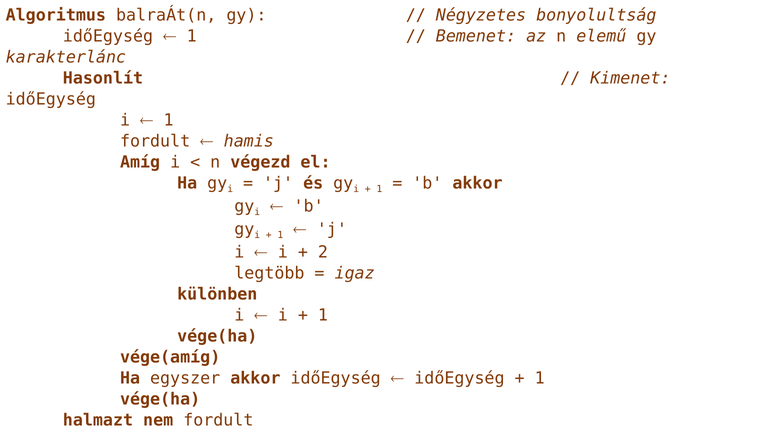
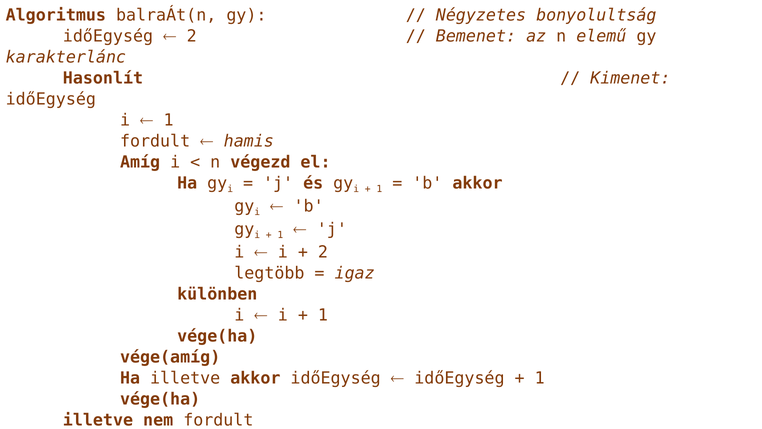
1 at (192, 36): 1 -> 2
Ha egyszer: egyszer -> illetve
halmazt at (98, 420): halmazt -> illetve
